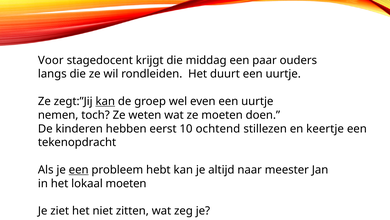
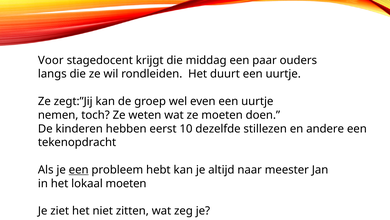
kan at (105, 101) underline: present -> none
ochtend: ochtend -> dezelfde
keertje: keertje -> andere
